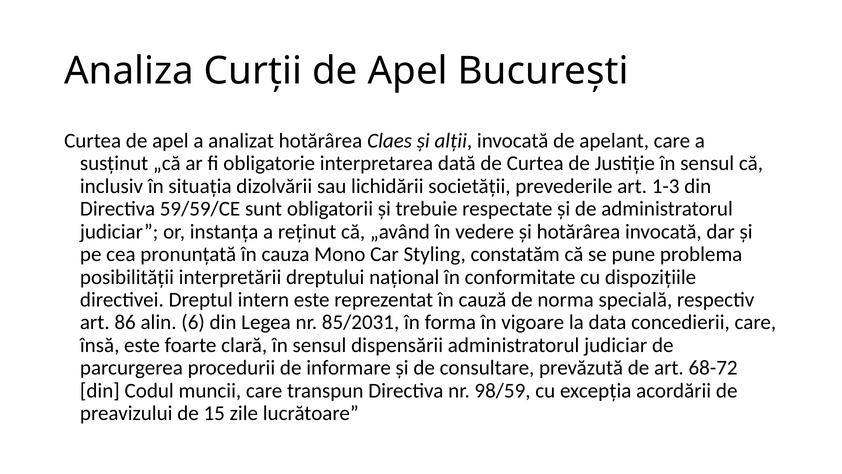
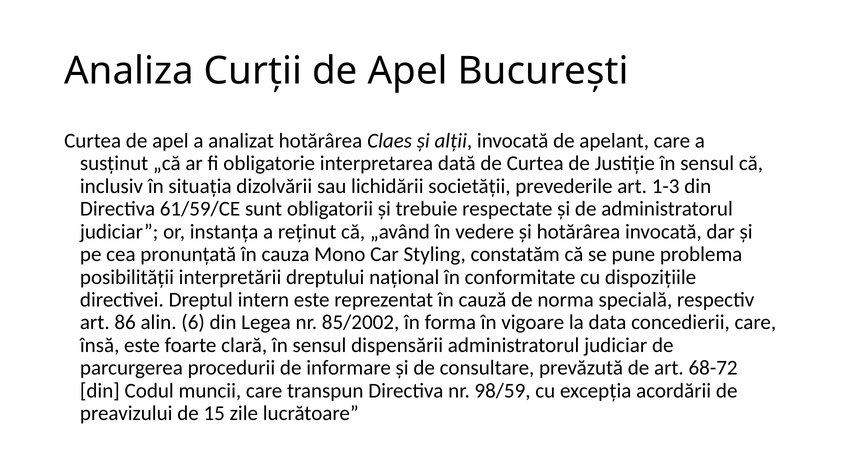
59/59/CE: 59/59/CE -> 61/59/CE
85/2031: 85/2031 -> 85/2002
